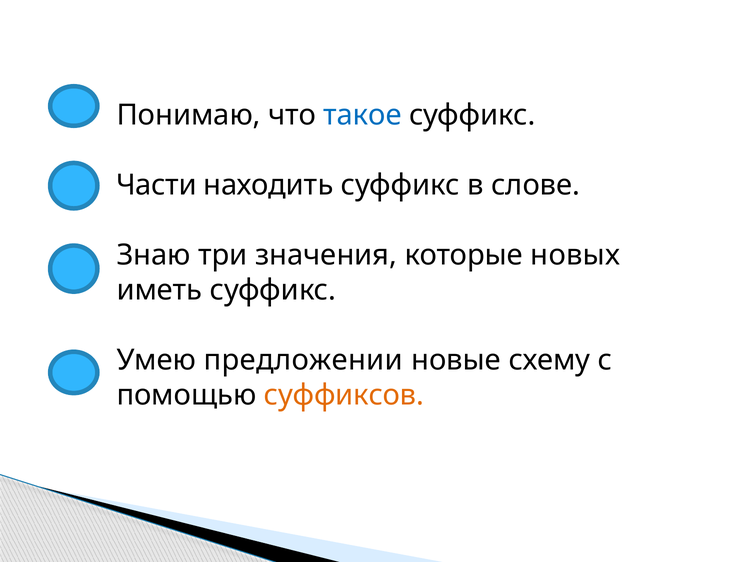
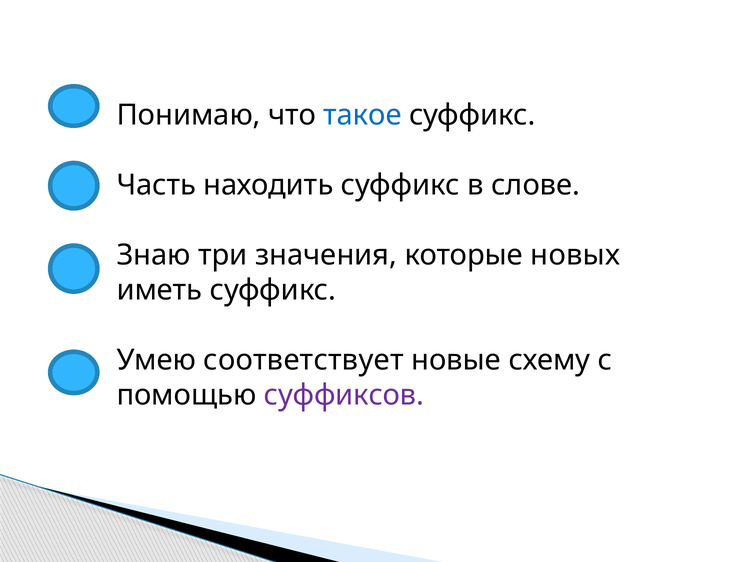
Части: Части -> Часть
предложении: предложении -> соответствует
суффиксов colour: orange -> purple
